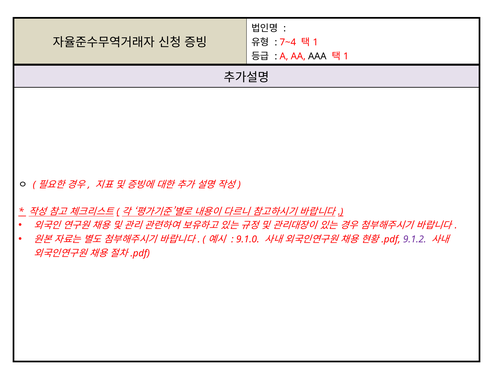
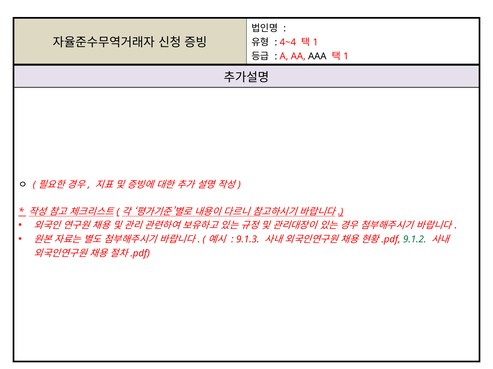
7~4: 7~4 -> 4~4
9.1.0: 9.1.0 -> 9.1.3
9.1.2 colour: purple -> green
